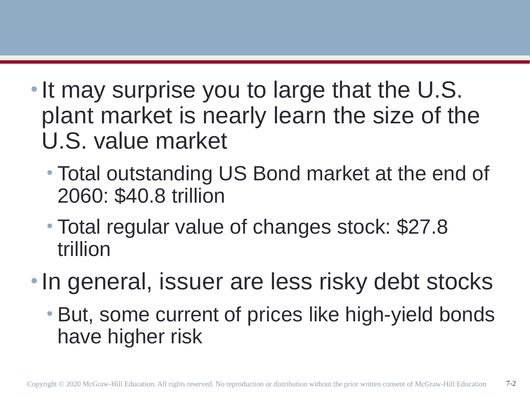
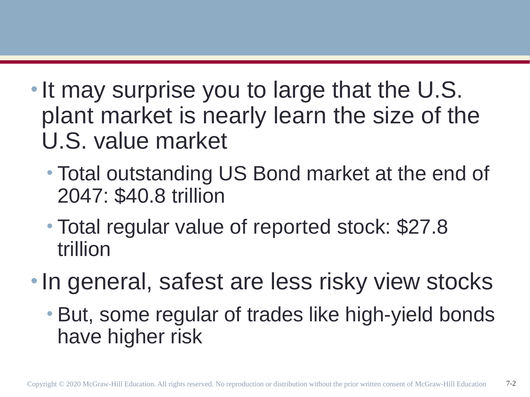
2060: 2060 -> 2047
changes: changes -> reported
issuer: issuer -> safest
debt: debt -> view
some current: current -> regular
prices: prices -> trades
